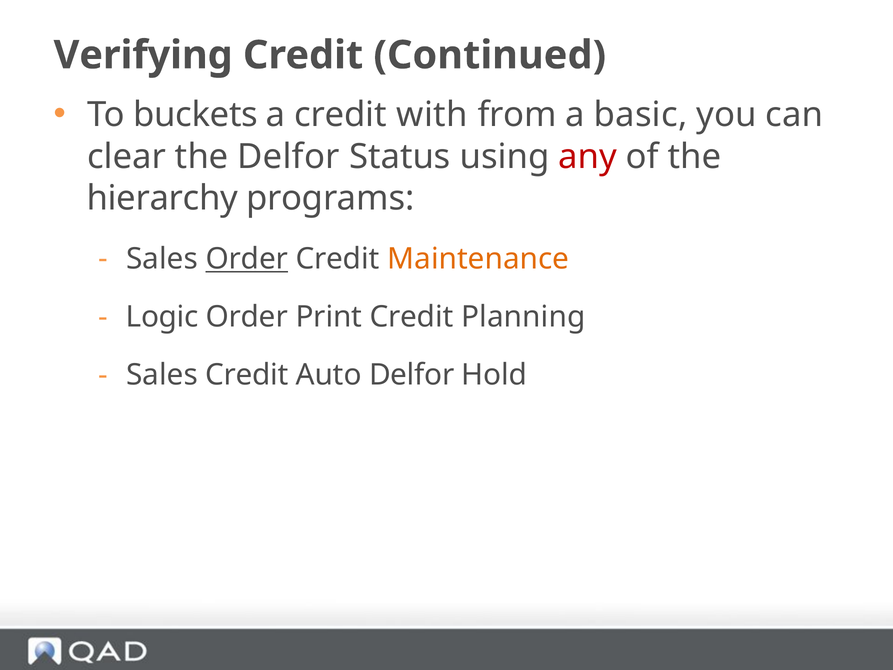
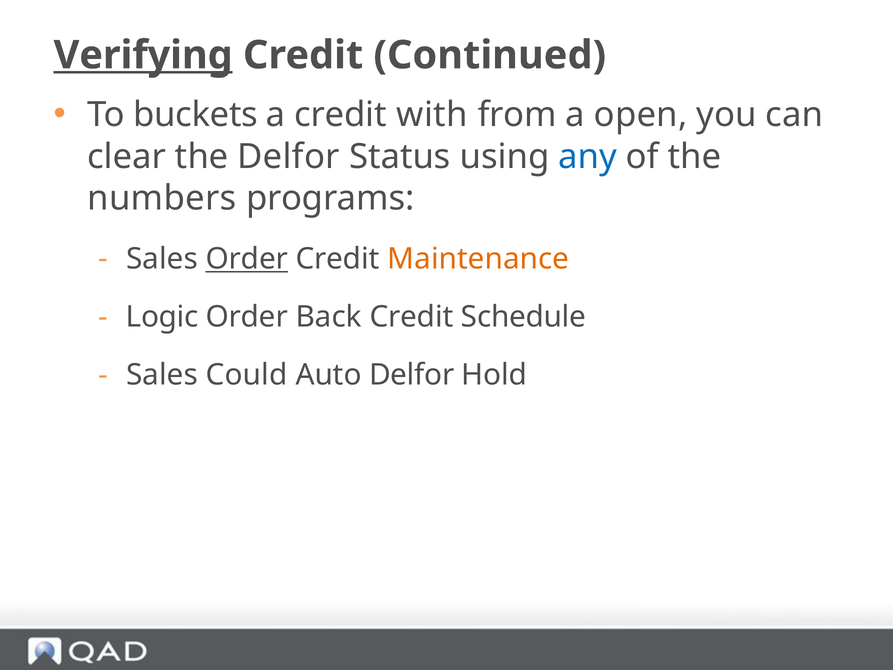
Verifying underline: none -> present
basic: basic -> open
any colour: red -> blue
hierarchy: hierarchy -> numbers
Print: Print -> Back
Planning: Planning -> Schedule
Sales Credit: Credit -> Could
